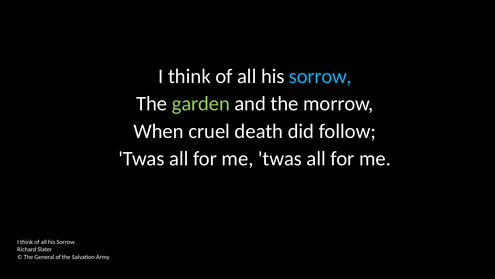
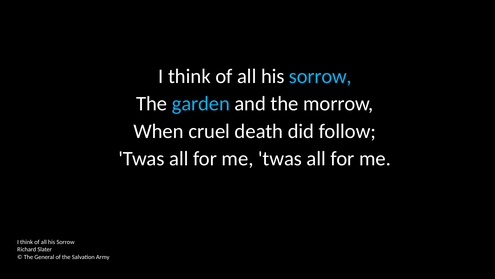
garden colour: light green -> light blue
